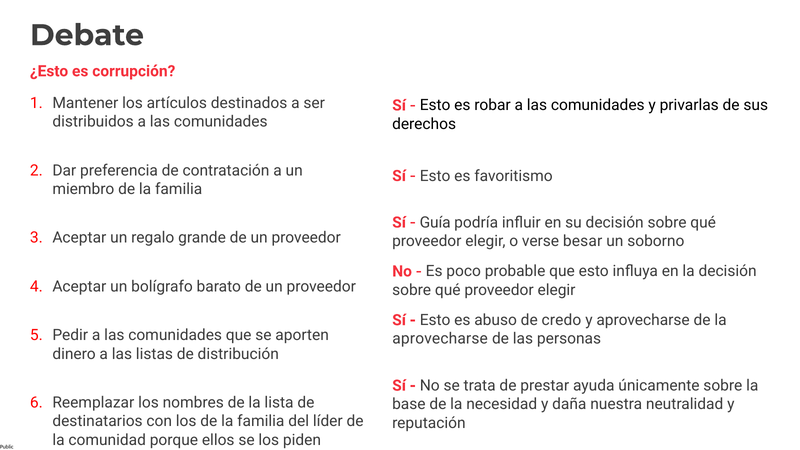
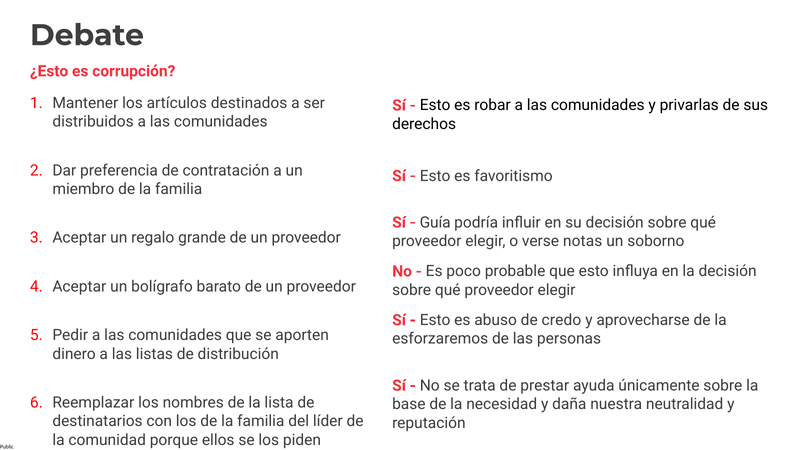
besar: besar -> notas
aprovecharse at (440, 339): aprovecharse -> esforzaremos
